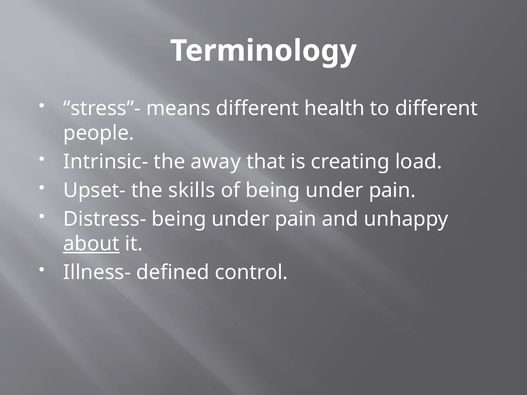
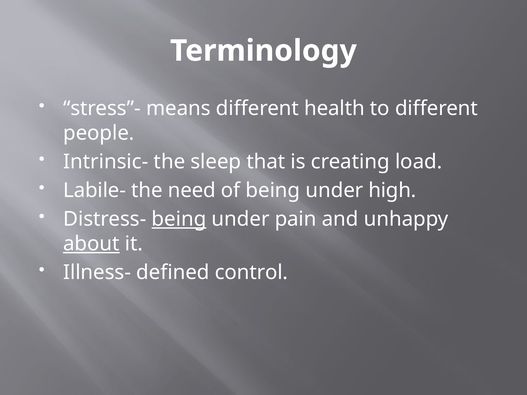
away: away -> sleep
Upset-: Upset- -> Labile-
skills: skills -> need
of being under pain: pain -> high
being at (179, 219) underline: none -> present
